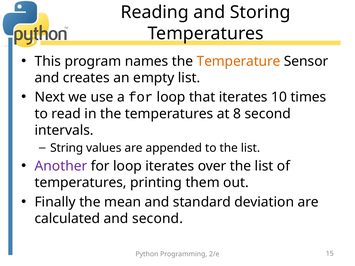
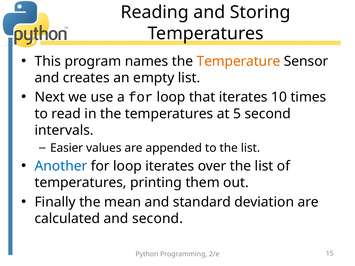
8: 8 -> 5
String: String -> Easier
Another colour: purple -> blue
